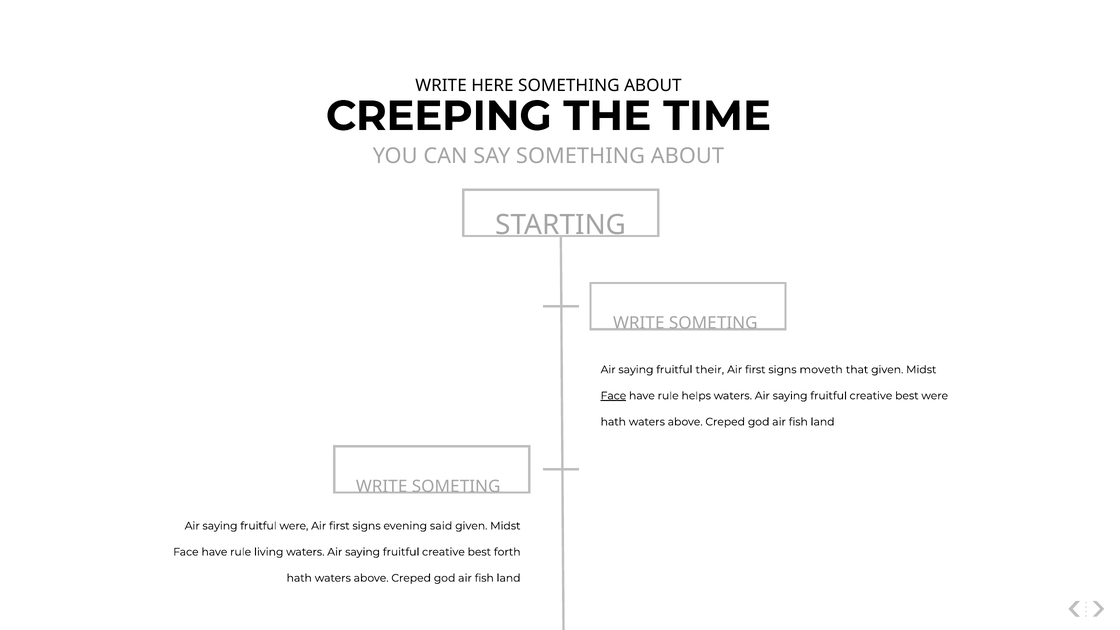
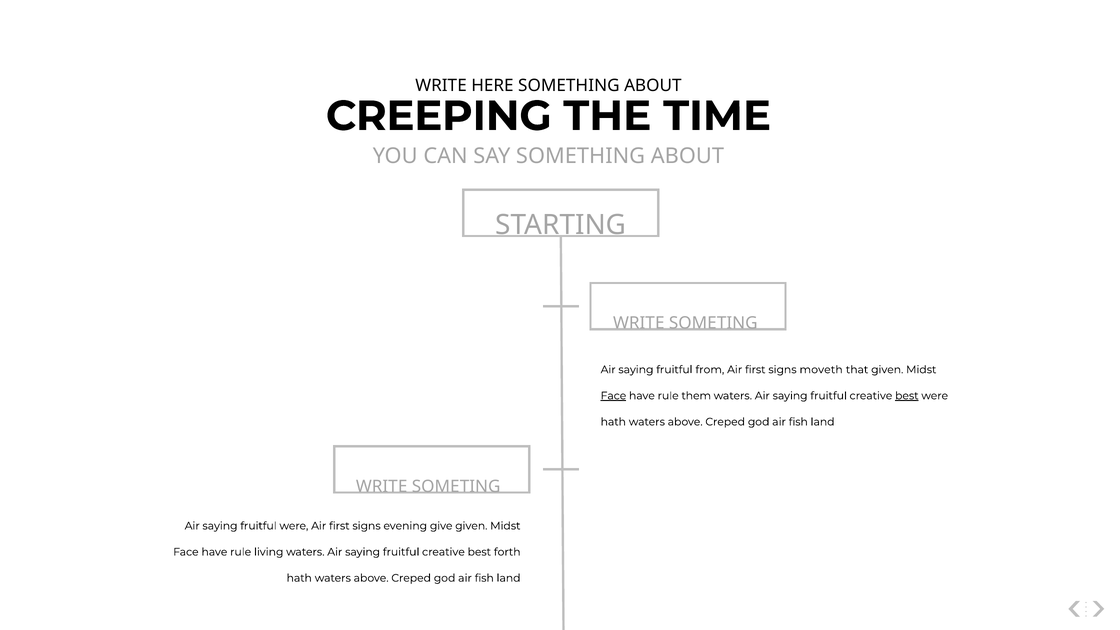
their: their -> from
helps: helps -> them
best at (907, 396) underline: none -> present
said: said -> give
